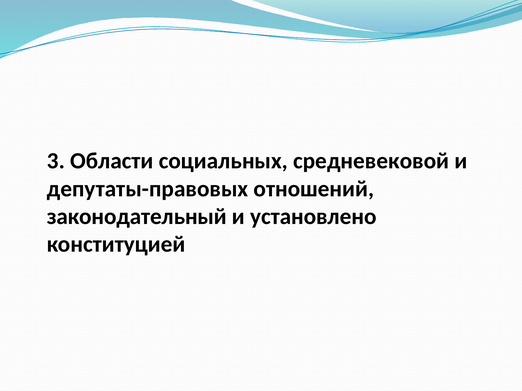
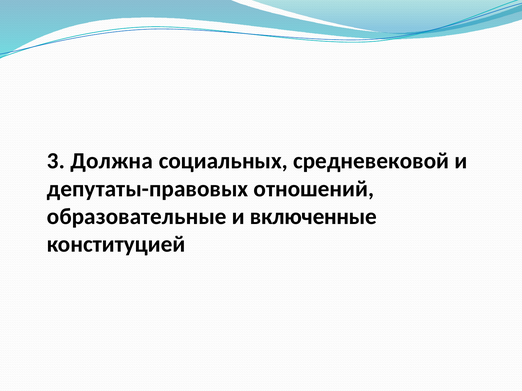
Области: Области -> Должна
законодательный: законодательный -> образовательные
установлено: установлено -> включенные
